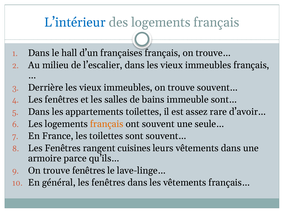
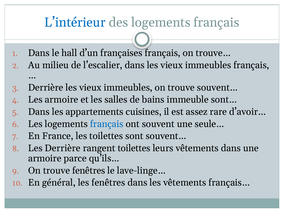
fenêtres at (62, 100): fenêtres -> armoire
appartements toilettes: toilettes -> cuisines
français at (107, 124) colour: orange -> blue
Fenêtres at (63, 148): Fenêtres -> Derrière
rangent cuisines: cuisines -> toilettes
